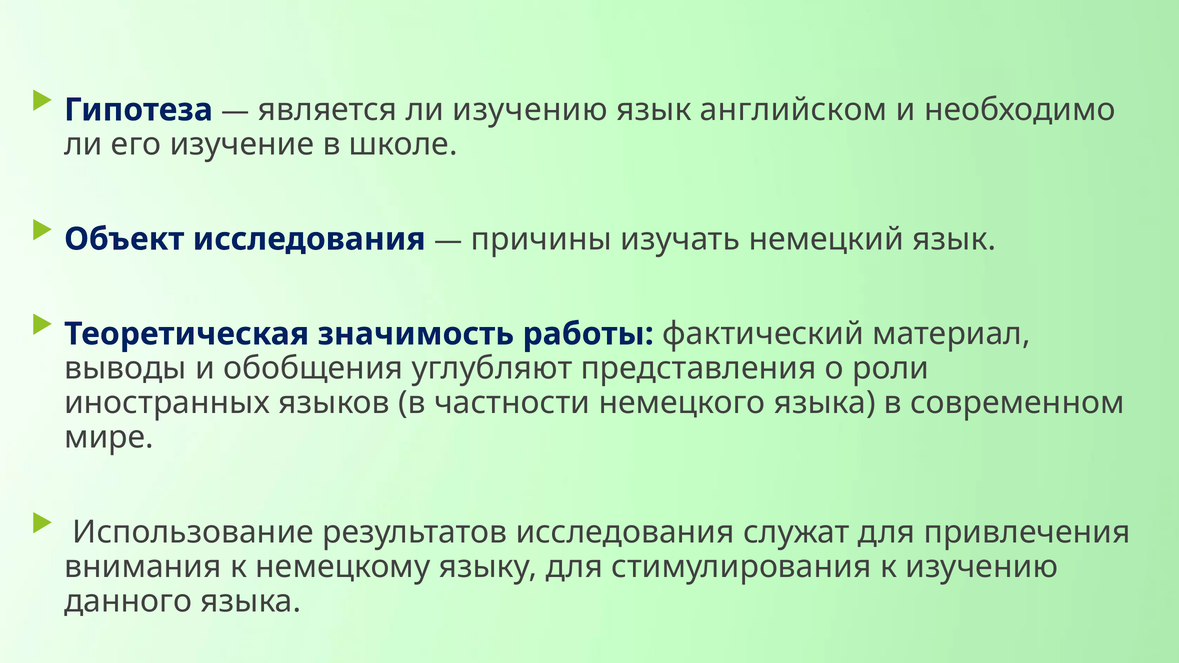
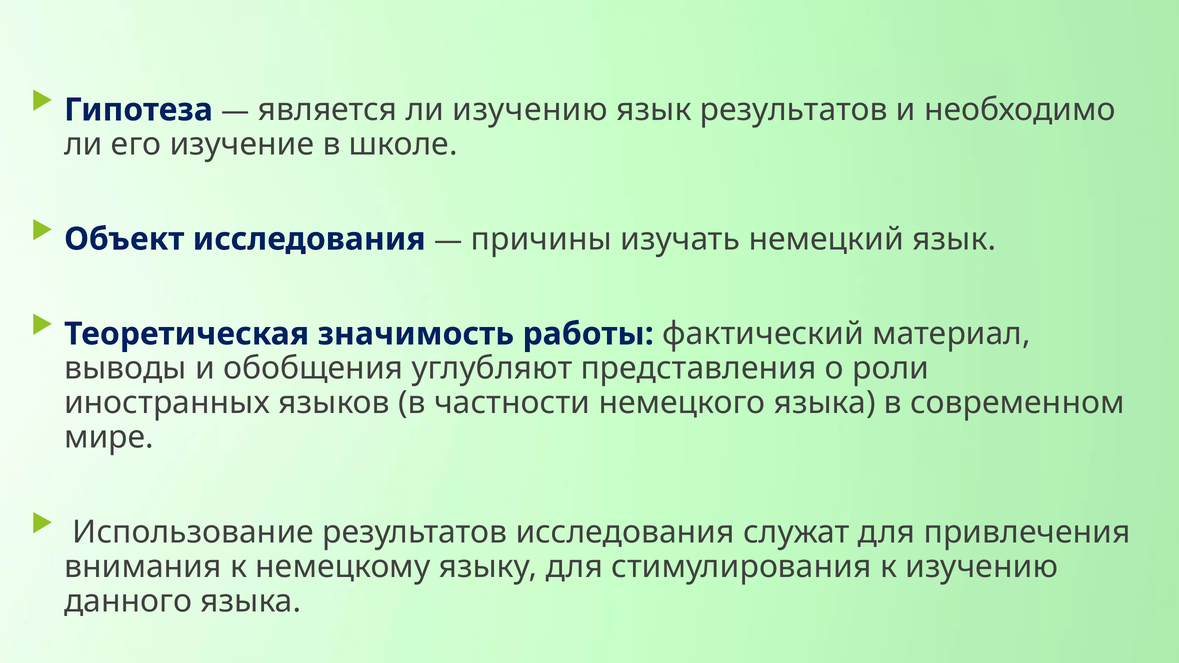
язык английском: английском -> результатов
